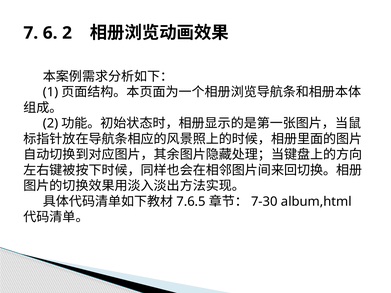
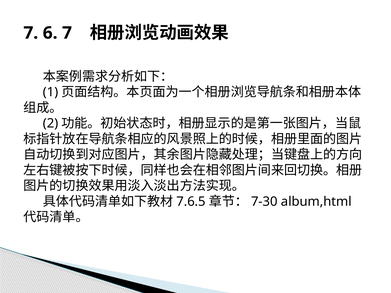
6 2: 2 -> 7
